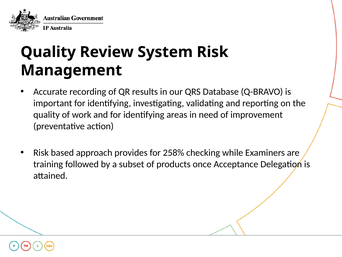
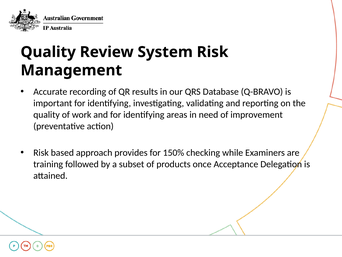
258%: 258% -> 150%
